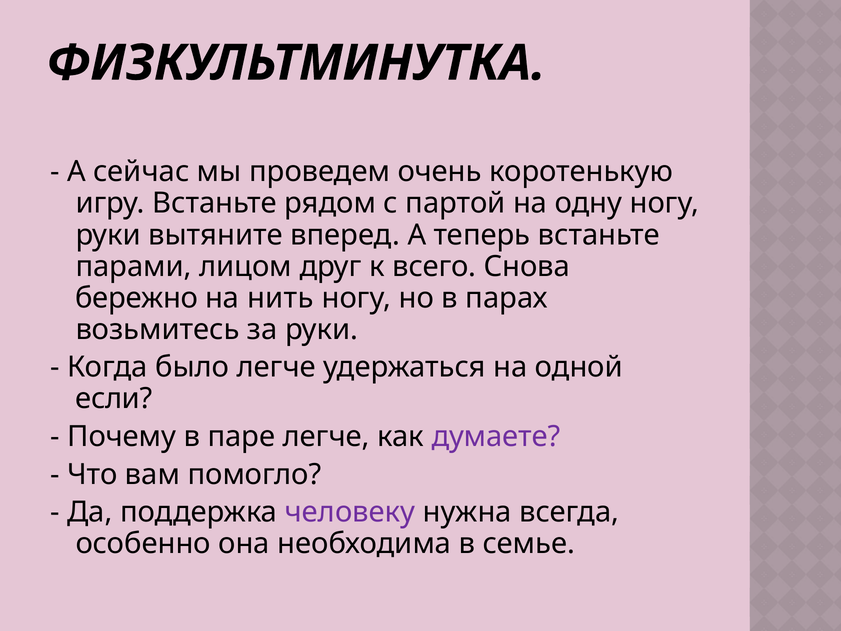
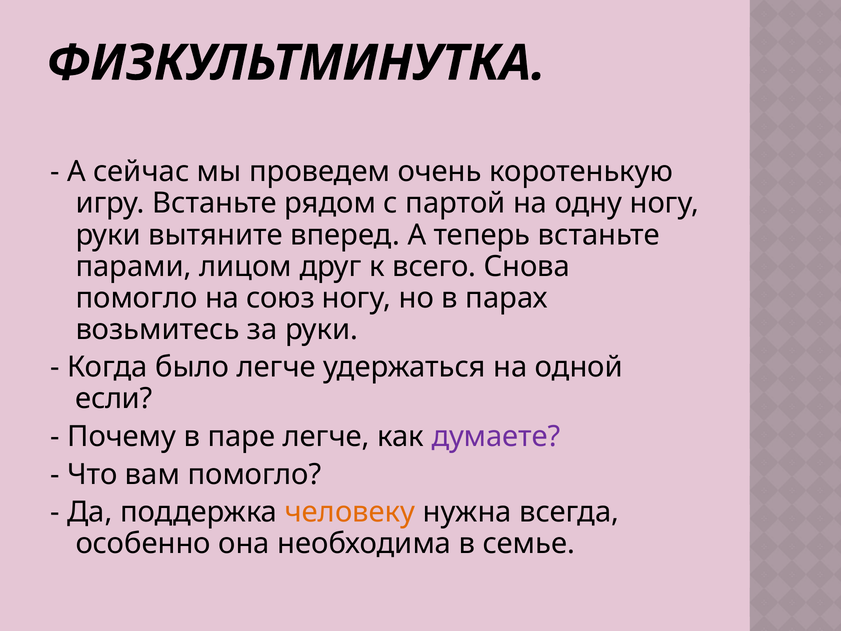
бережно at (137, 298): бережно -> помогло
нить: нить -> союз
человеку colour: purple -> orange
